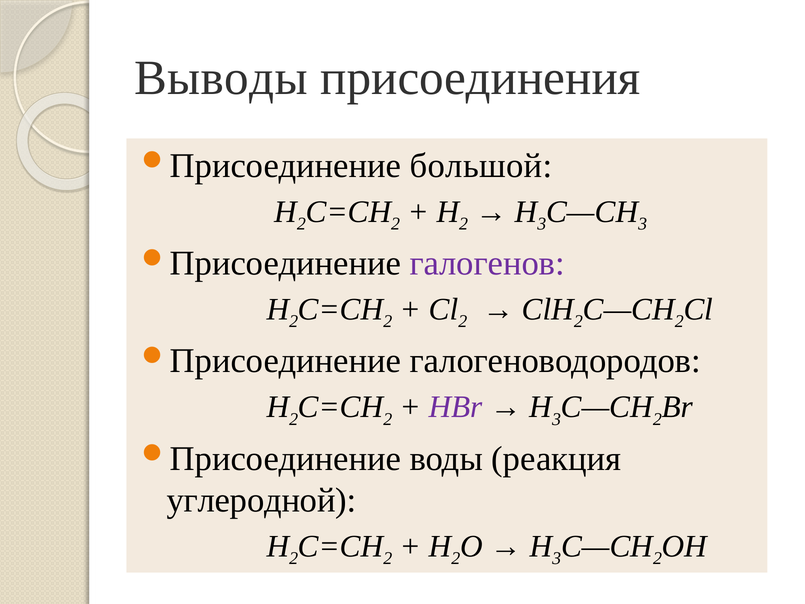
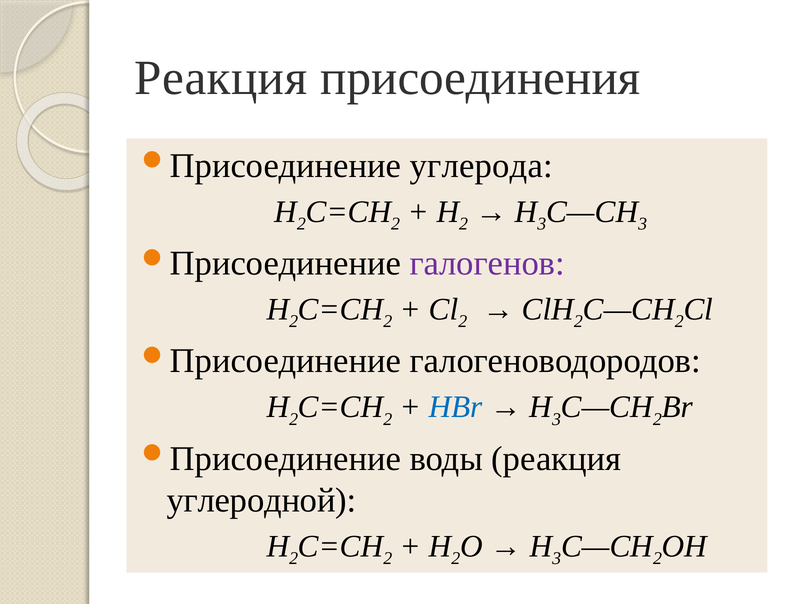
Выводы at (221, 78): Выводы -> Реакция
большой: большой -> углерода
НВr colour: purple -> blue
